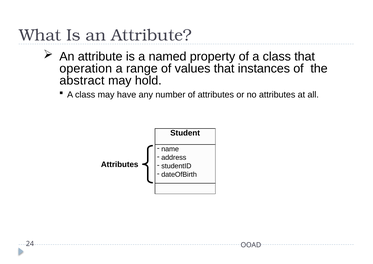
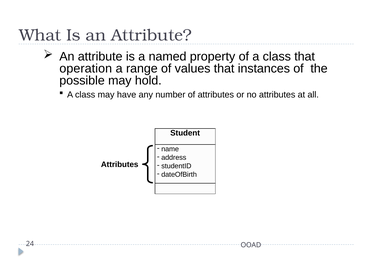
abstract: abstract -> possible
